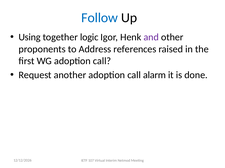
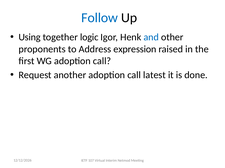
and colour: purple -> blue
references: references -> expression
alarm: alarm -> latest
